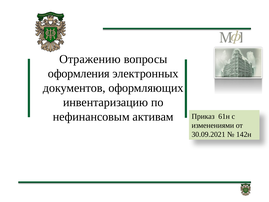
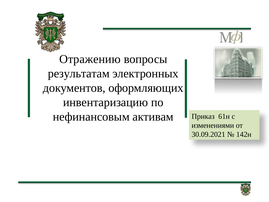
оформления: оформления -> результатам
